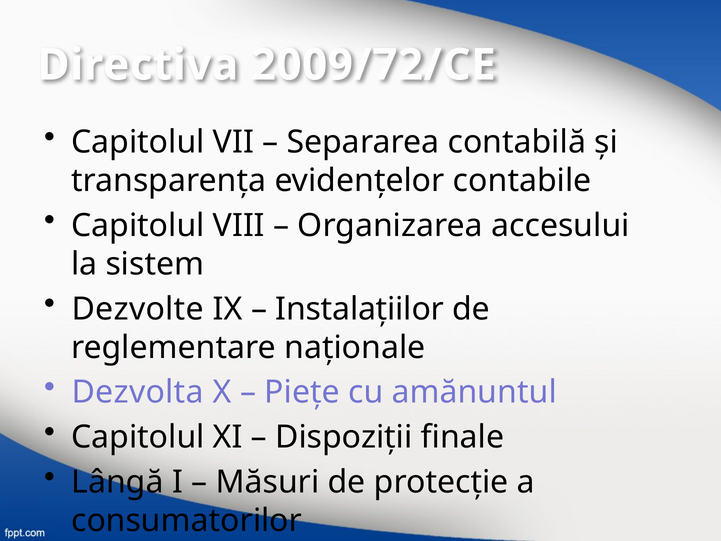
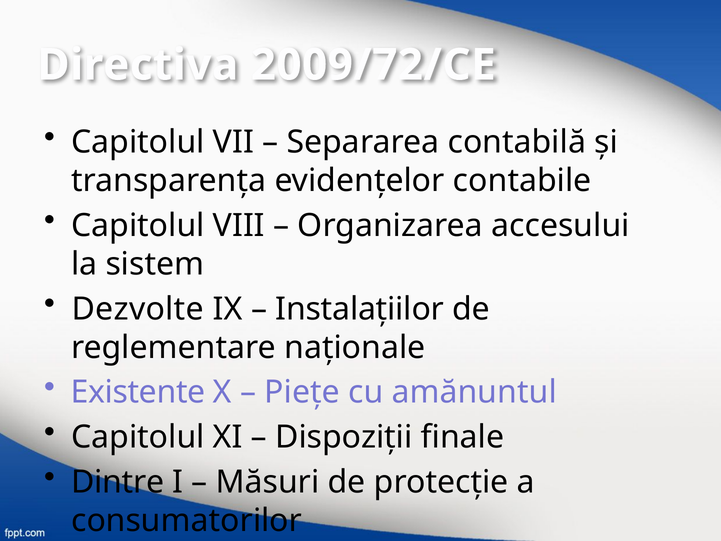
Dezvolta: Dezvolta -> Existente
Lângă: Lângă -> Dintre
